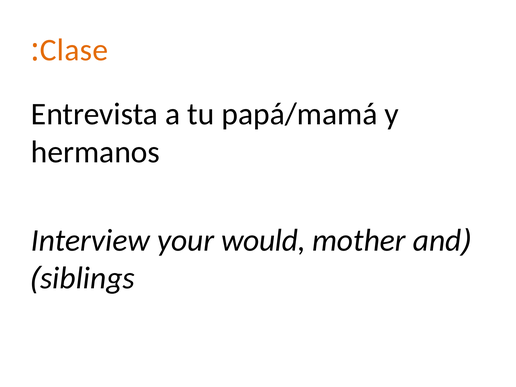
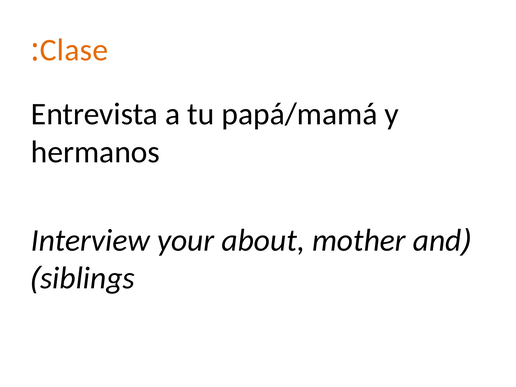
would: would -> about
